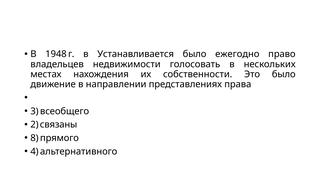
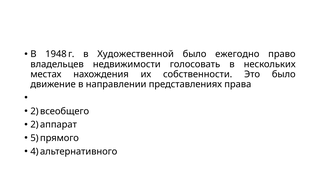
Устанавливается: Устанавливается -> Художественной
3 at (34, 111): 3 -> 2
связаны: связаны -> аппарат
8: 8 -> 5
